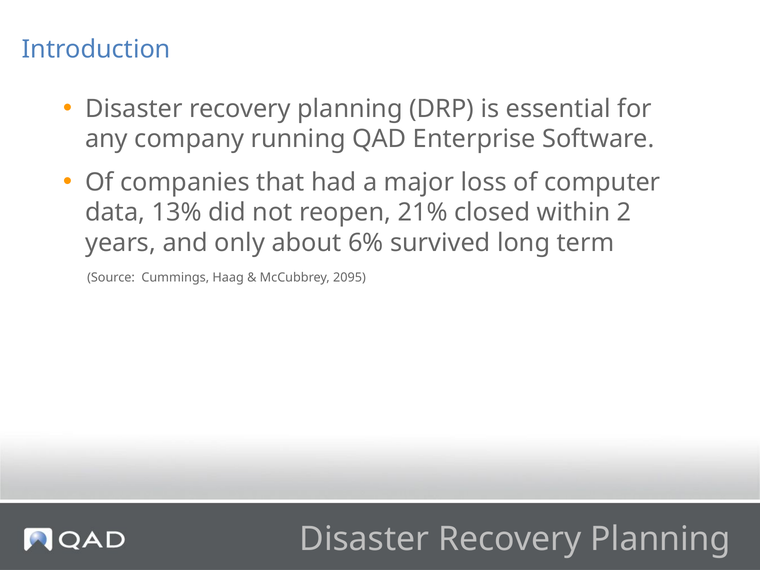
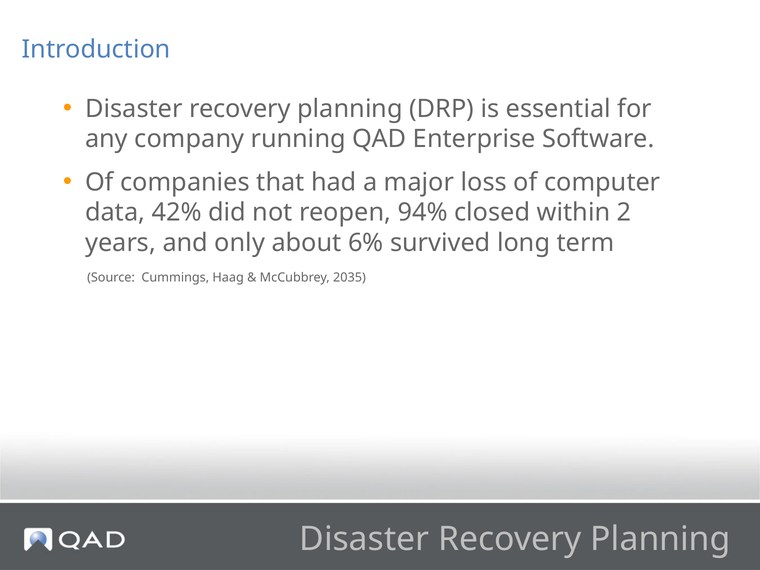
13%: 13% -> 42%
21%: 21% -> 94%
2095: 2095 -> 2035
